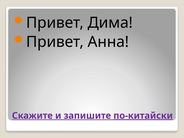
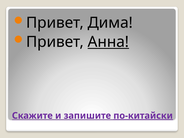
Анна underline: none -> present
